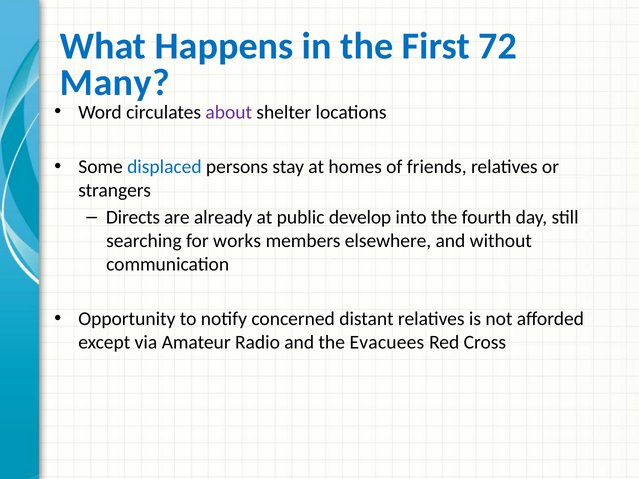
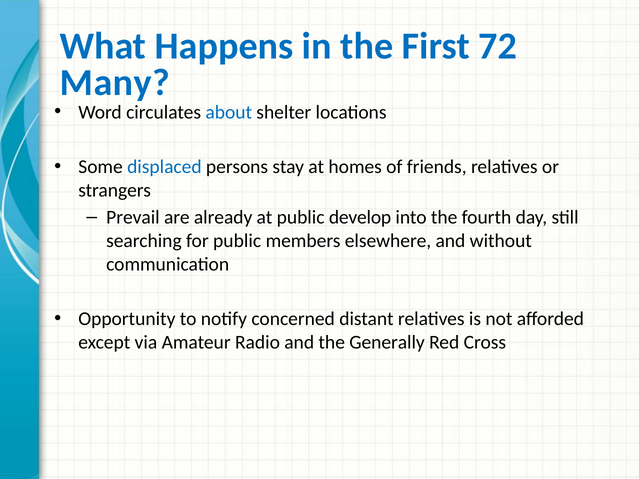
about colour: purple -> blue
Directs: Directs -> Prevail
for works: works -> public
Evacuees: Evacuees -> Generally
